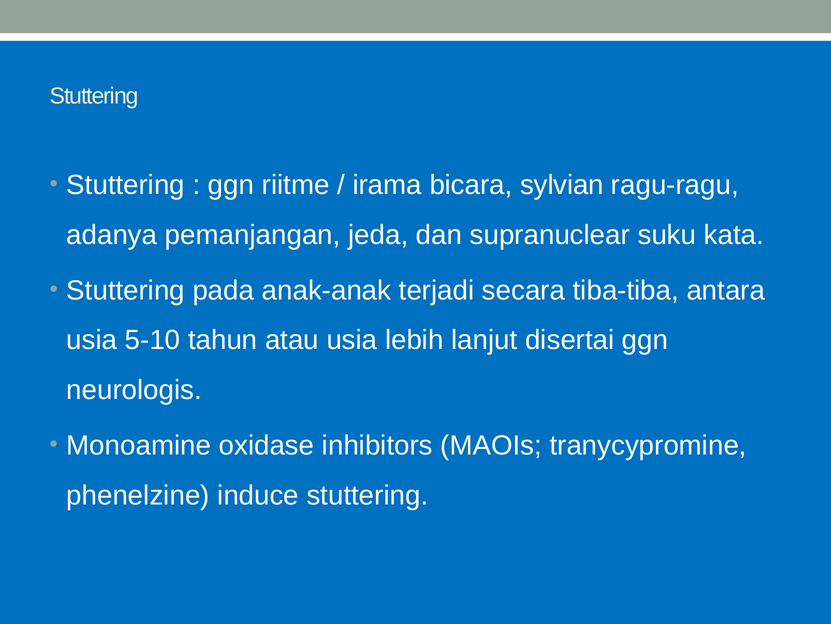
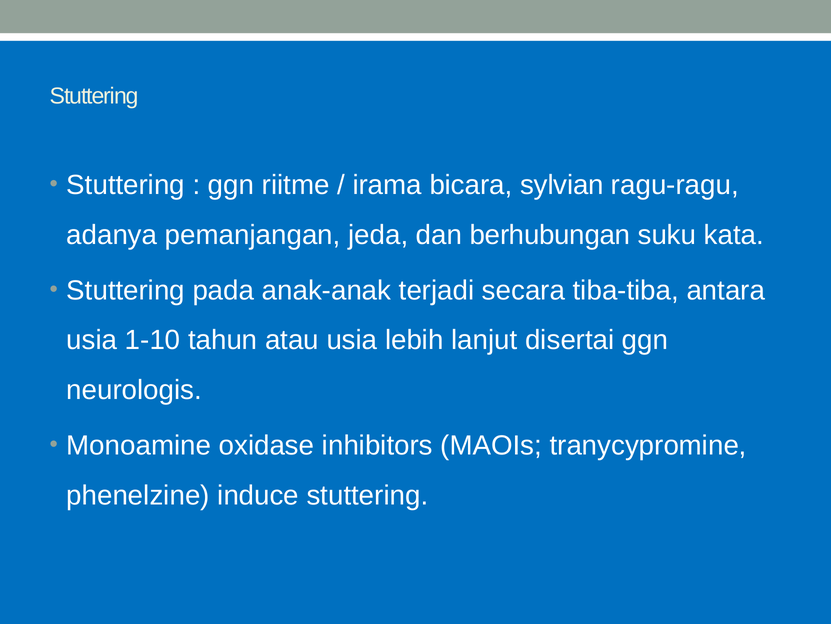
supranuclear: supranuclear -> berhubungan
5-10: 5-10 -> 1-10
